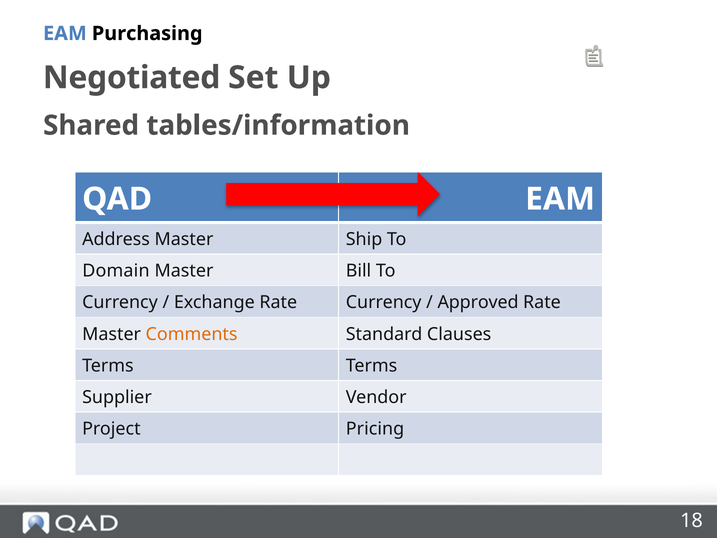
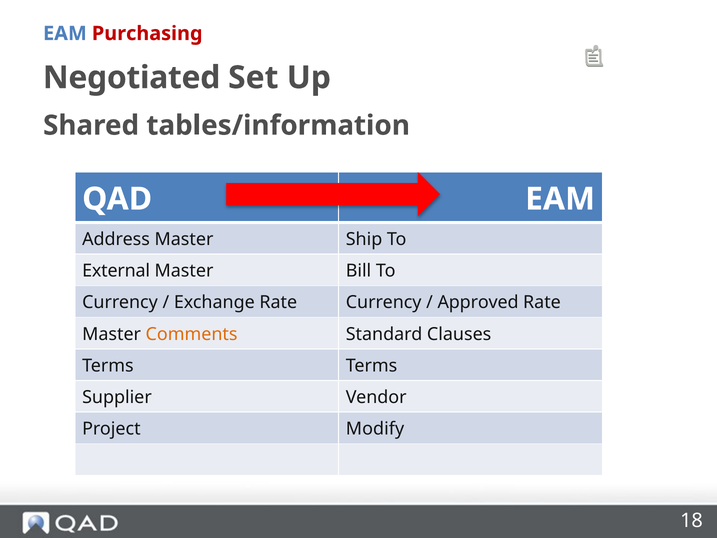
Purchasing colour: black -> red
Domain: Domain -> External
Pricing: Pricing -> Modify
